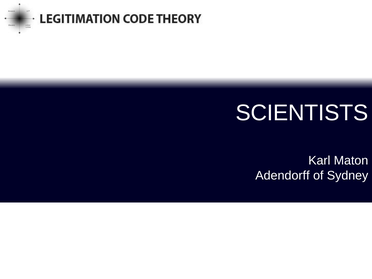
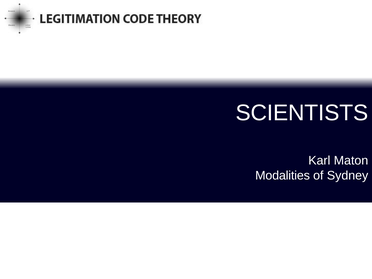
Adendorff: Adendorff -> Modalities
